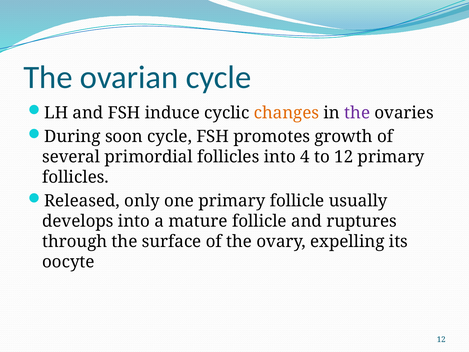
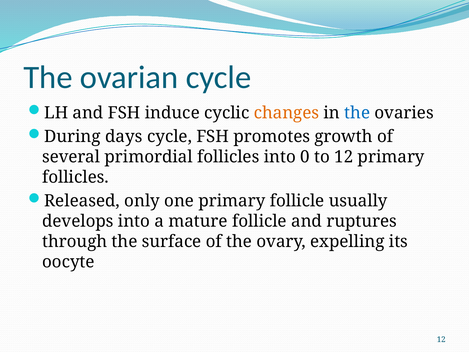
the at (357, 113) colour: purple -> blue
soon: soon -> days
4: 4 -> 0
